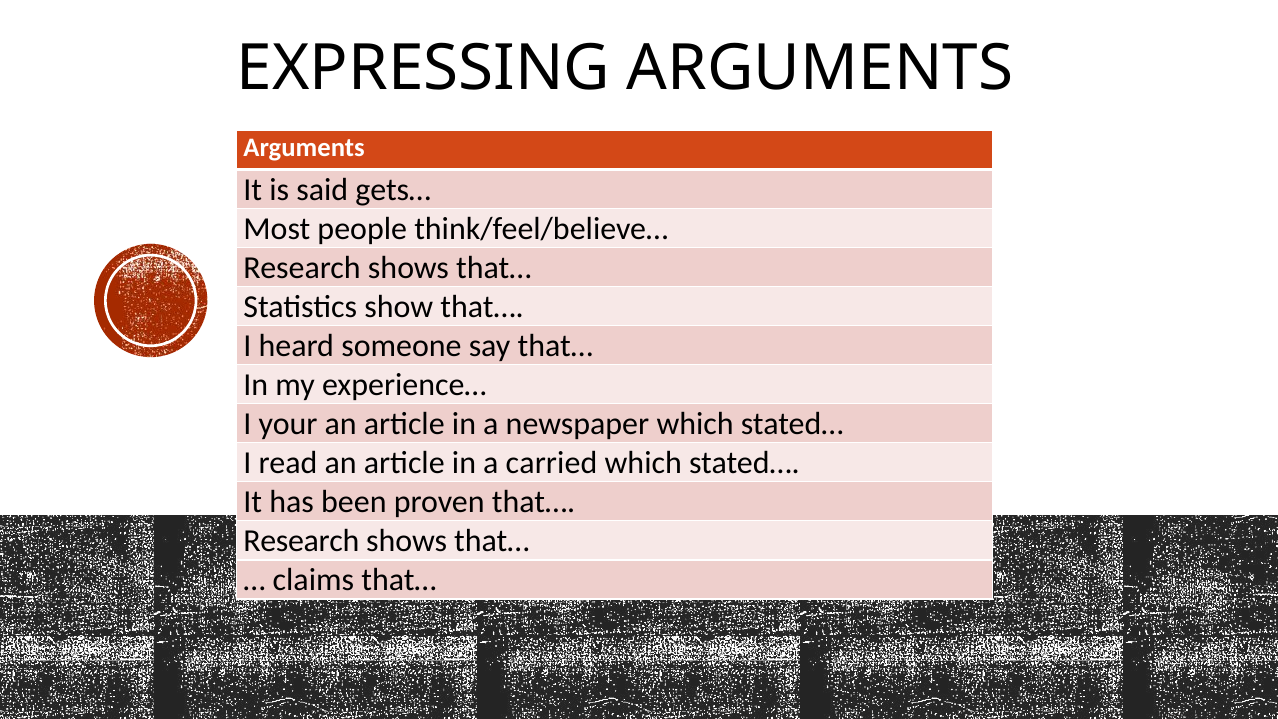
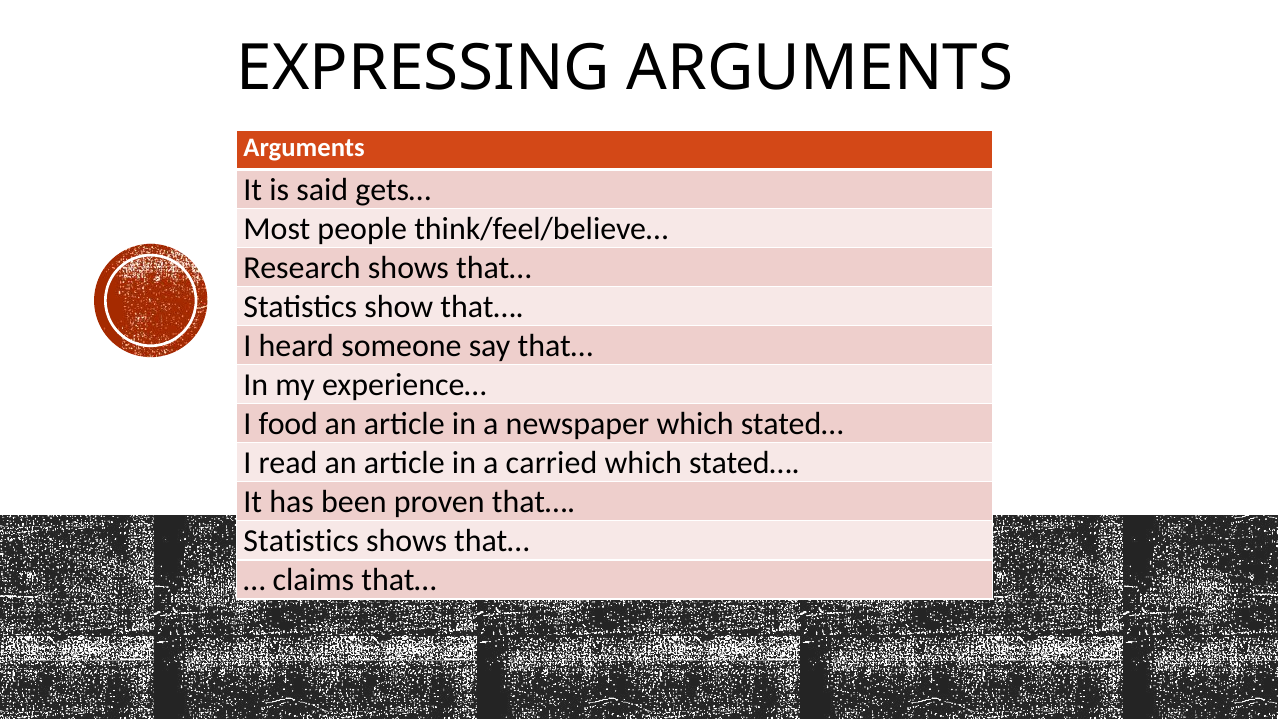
your: your -> food
Research at (301, 541): Research -> Statistics
